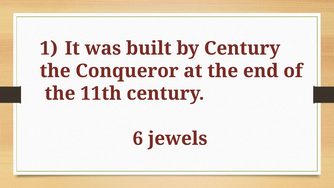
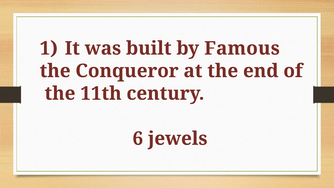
by Century: Century -> Famous
